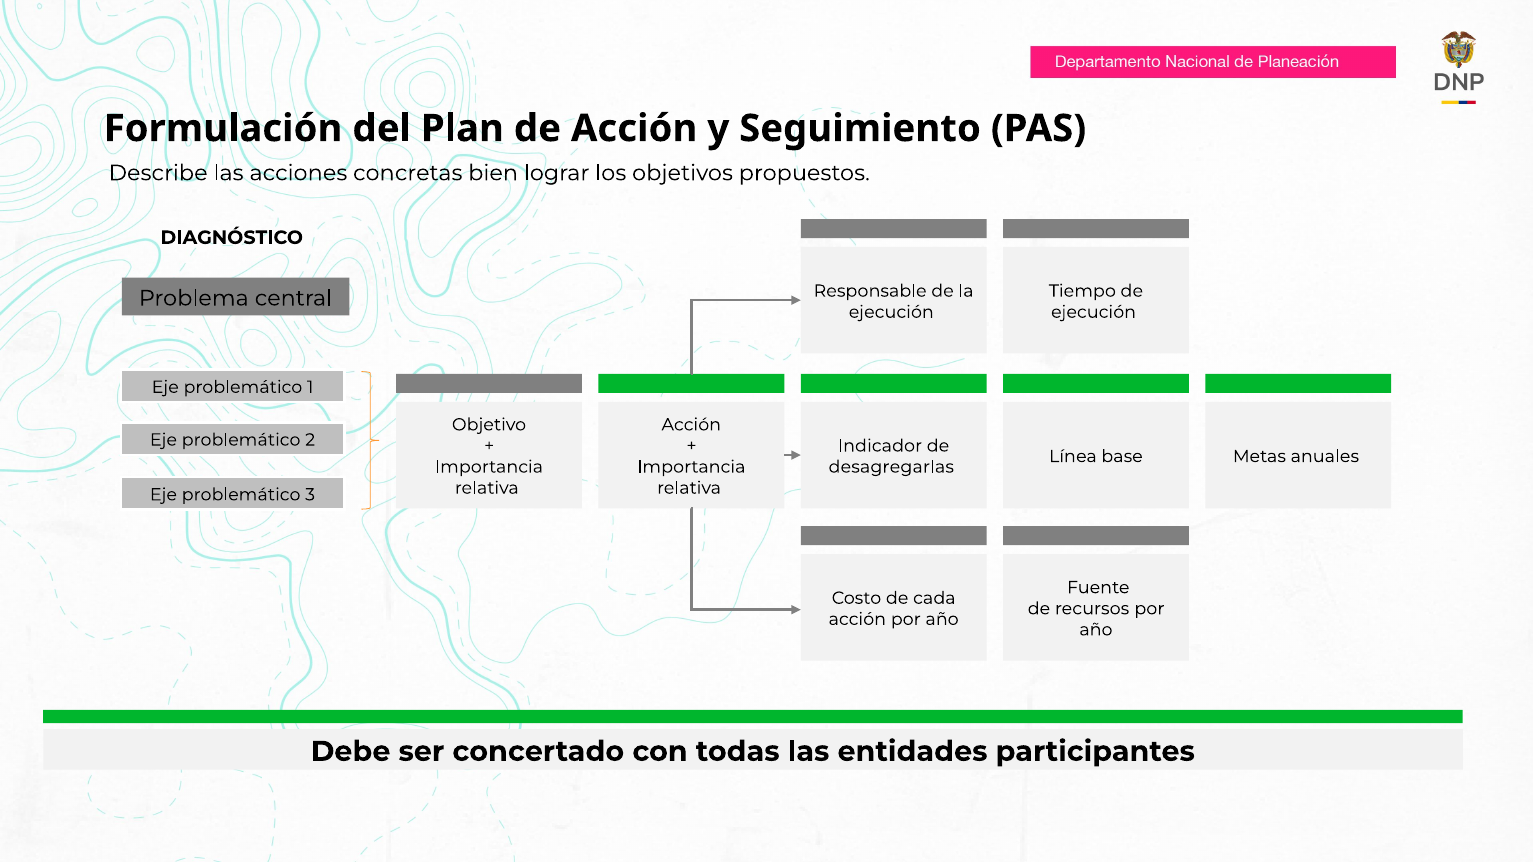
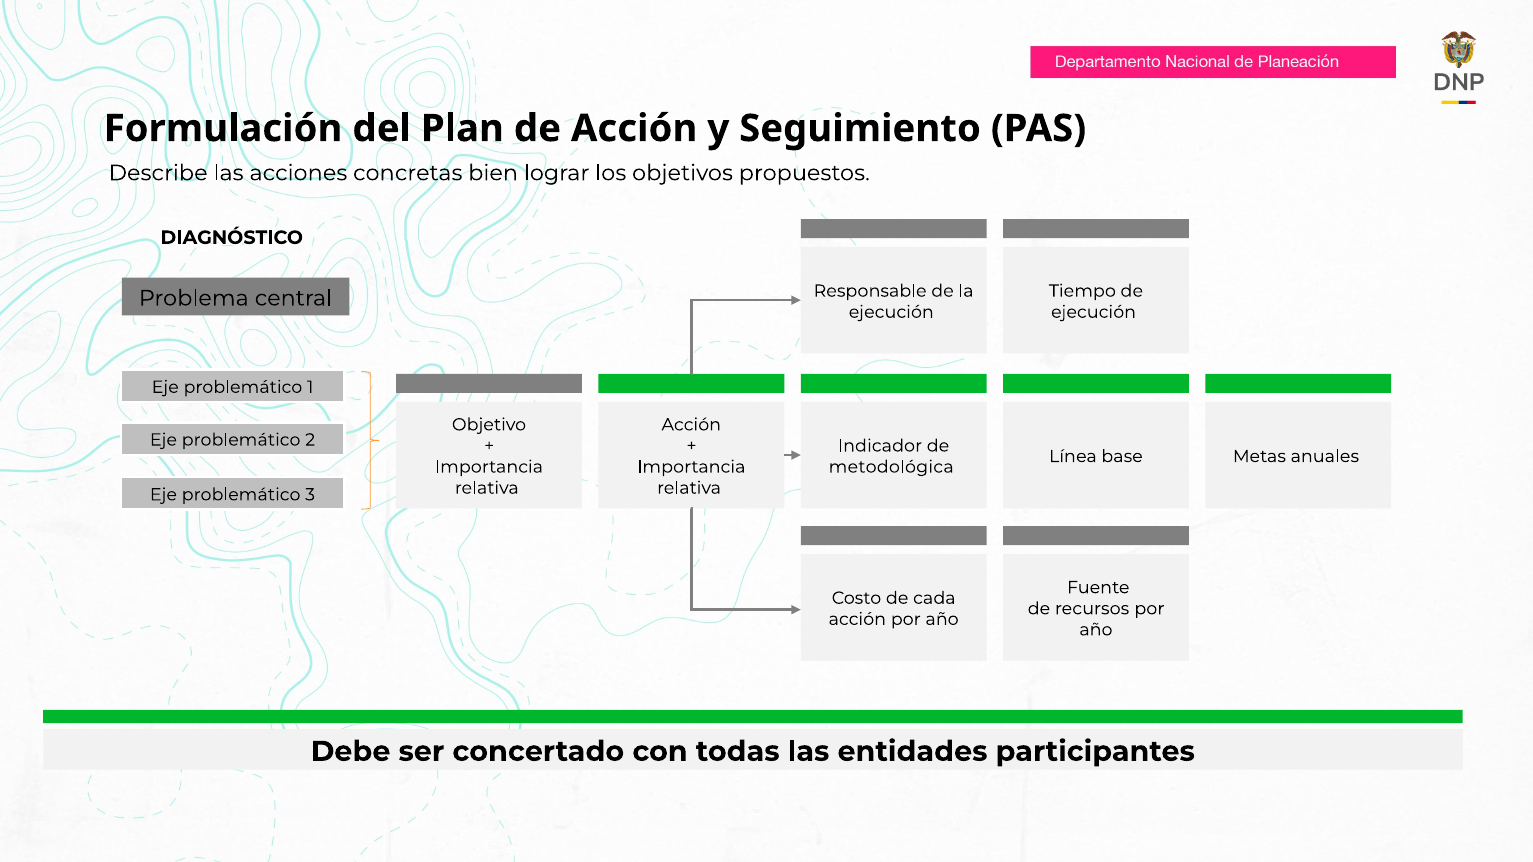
desagregarlas: desagregarlas -> metodológica
